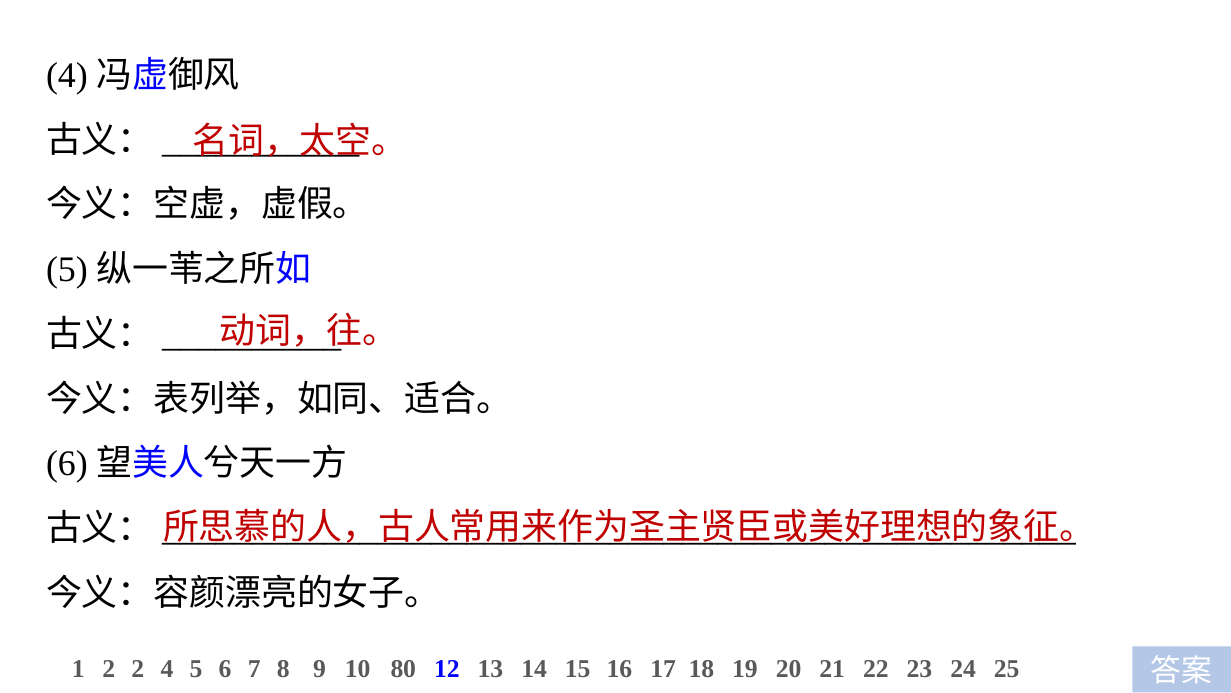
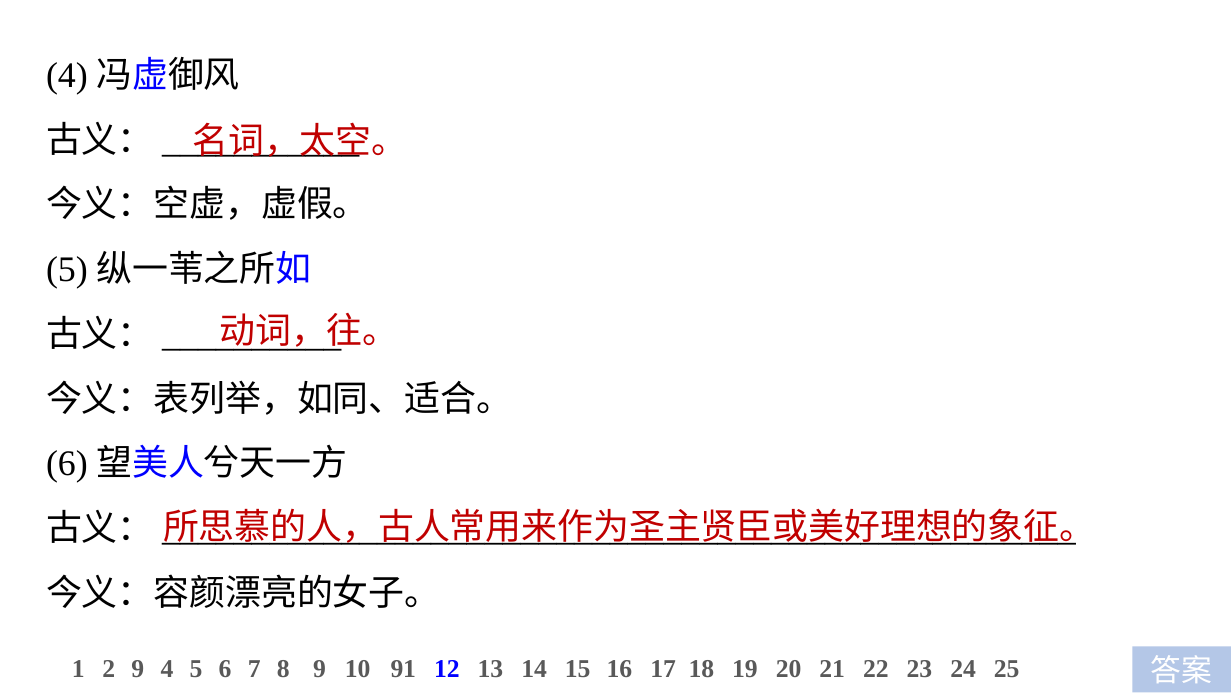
2 2: 2 -> 9
80: 80 -> 91
